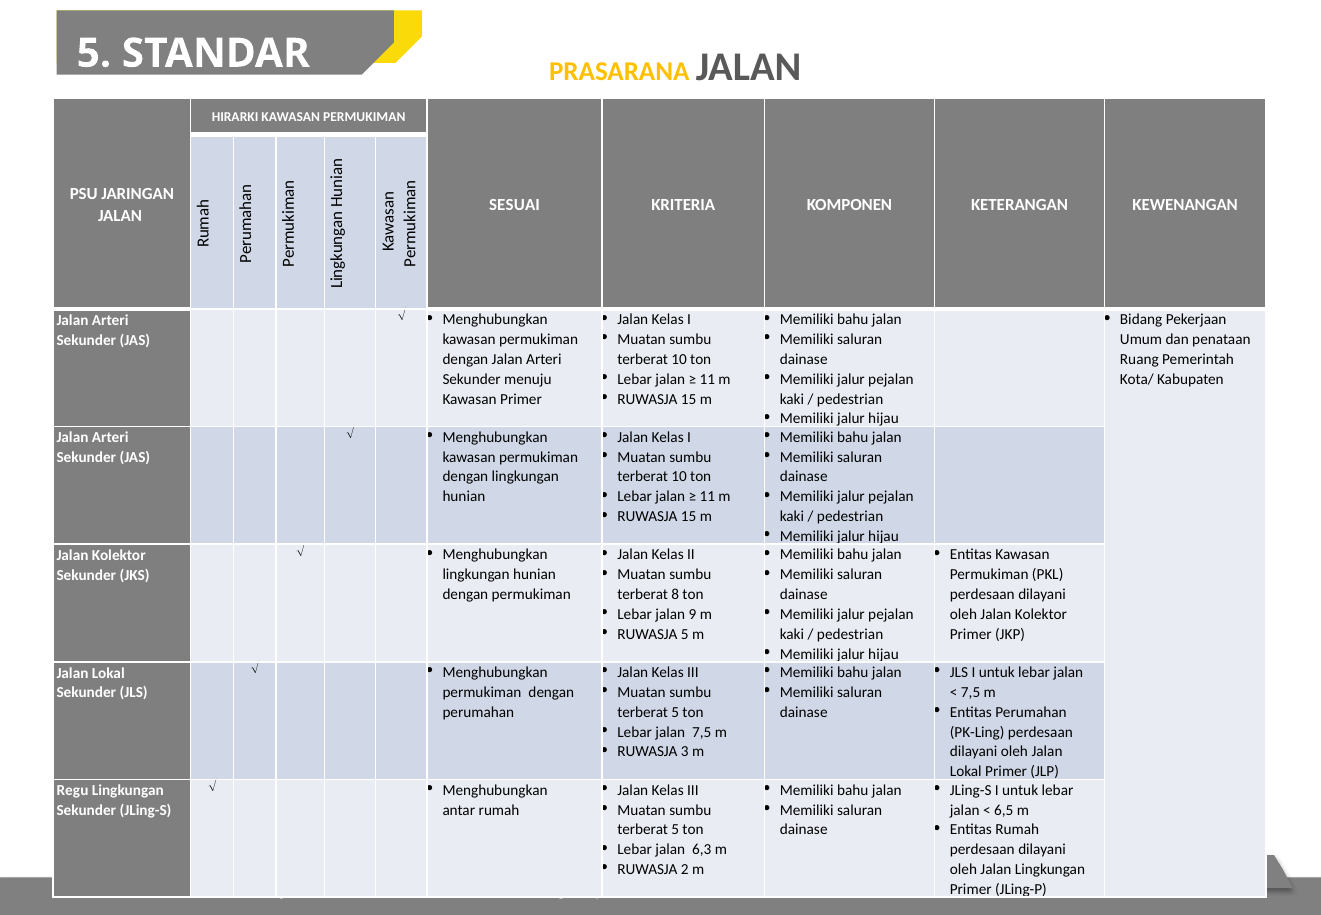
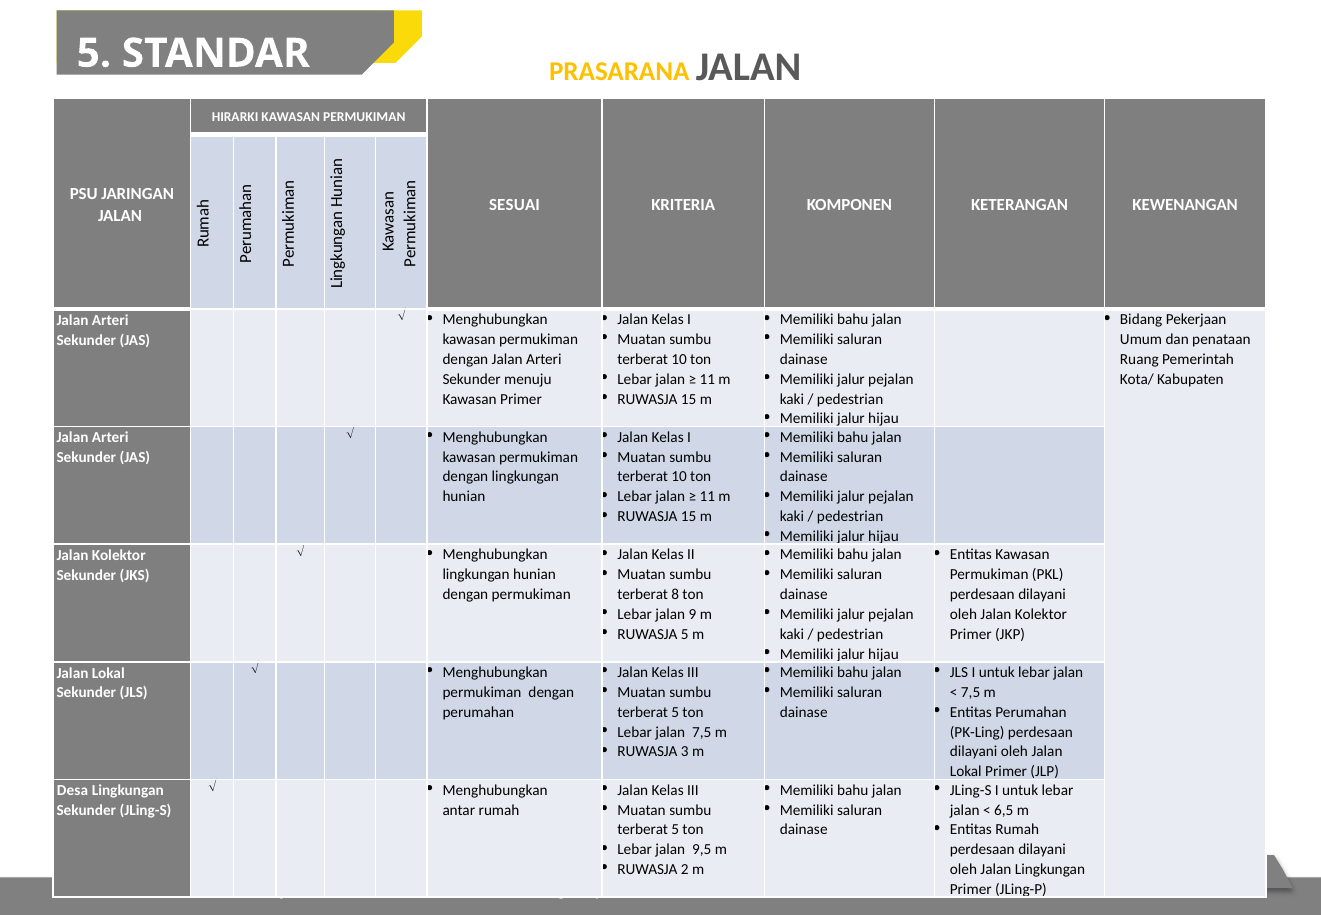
Regu: Regu -> Desa
6,3: 6,3 -> 9,5
